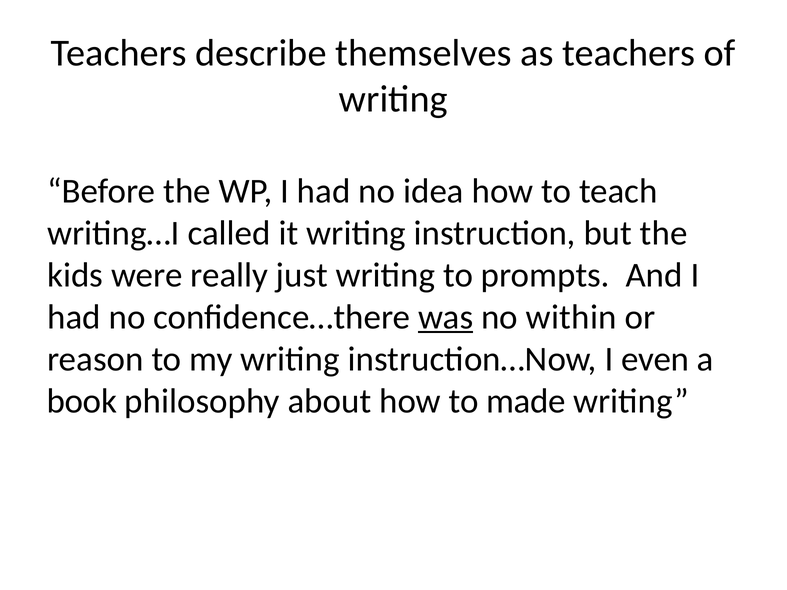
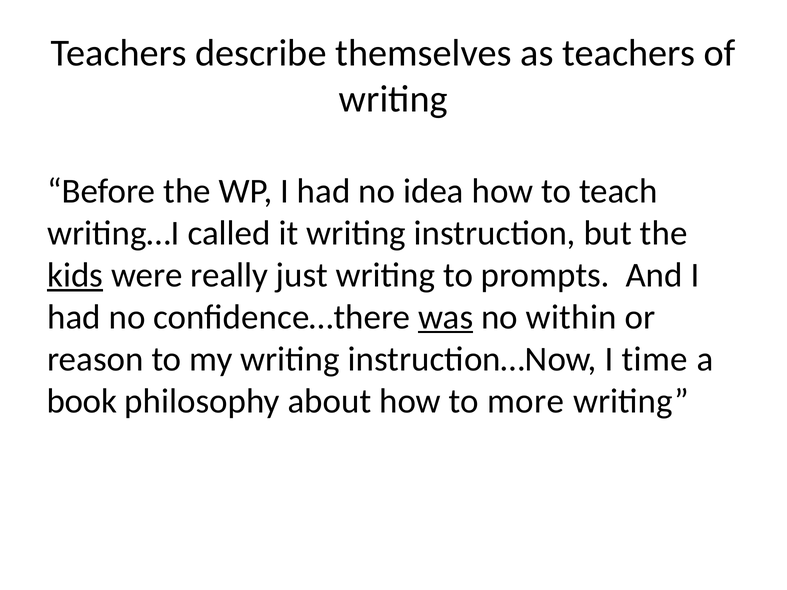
kids underline: none -> present
even: even -> time
made: made -> more
